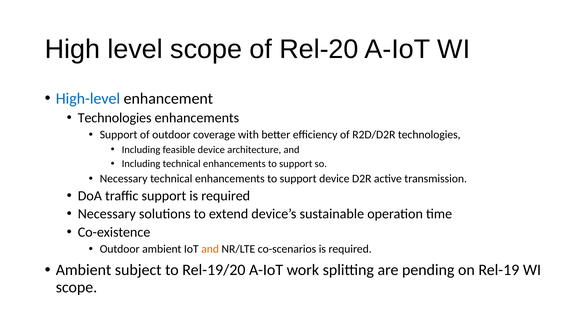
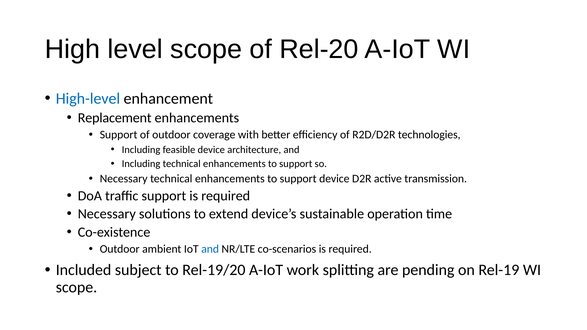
Technologies at (115, 118): Technologies -> Replacement
and at (210, 249) colour: orange -> blue
Ambient at (84, 270): Ambient -> Included
